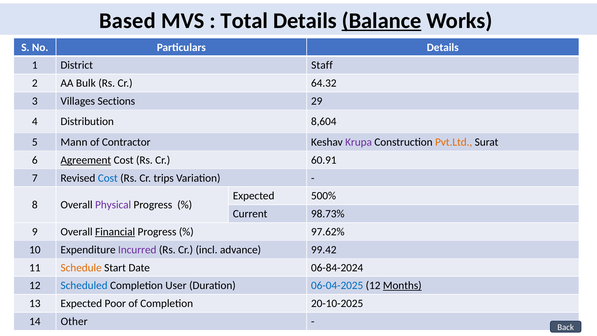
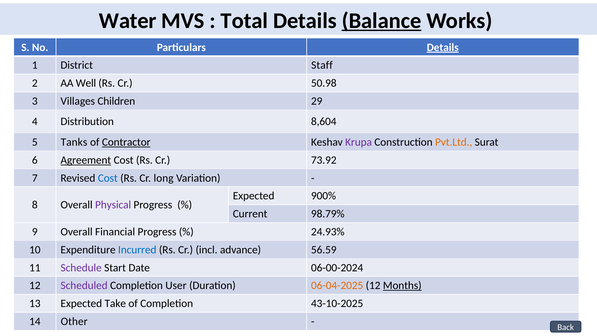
Based: Based -> Water
Details at (443, 47) underline: none -> present
Bulk: Bulk -> Well
64.32: 64.32 -> 50.98
Sections: Sections -> Children
Mann: Mann -> Tanks
Contractor underline: none -> present
60.91: 60.91 -> 73.92
trips: trips -> long
500%: 500% -> 900%
98.73%: 98.73% -> 98.79%
Financial underline: present -> none
97.62%: 97.62% -> 24.93%
Incurred colour: purple -> blue
99.42: 99.42 -> 56.59
Schedule colour: orange -> purple
06-84-2024: 06-84-2024 -> 06-00-2024
Scheduled colour: blue -> purple
06-04-2025 colour: blue -> orange
Poor: Poor -> Take
20-10-2025: 20-10-2025 -> 43-10-2025
